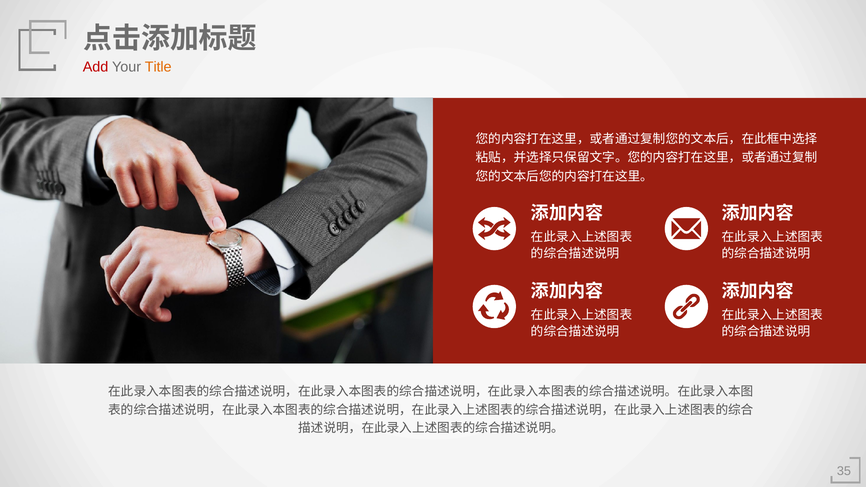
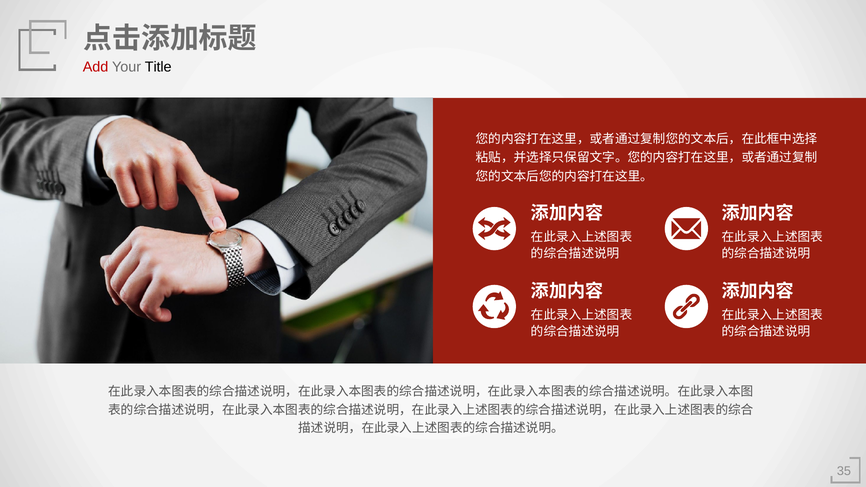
Title colour: orange -> black
